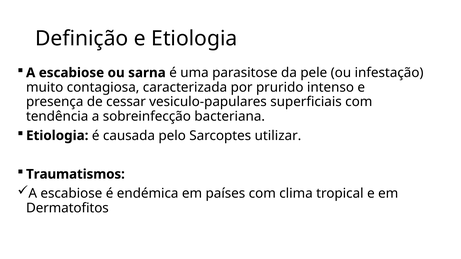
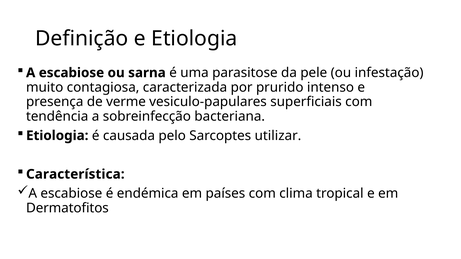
cessar: cessar -> verme
Traumatismos: Traumatismos -> Característica
